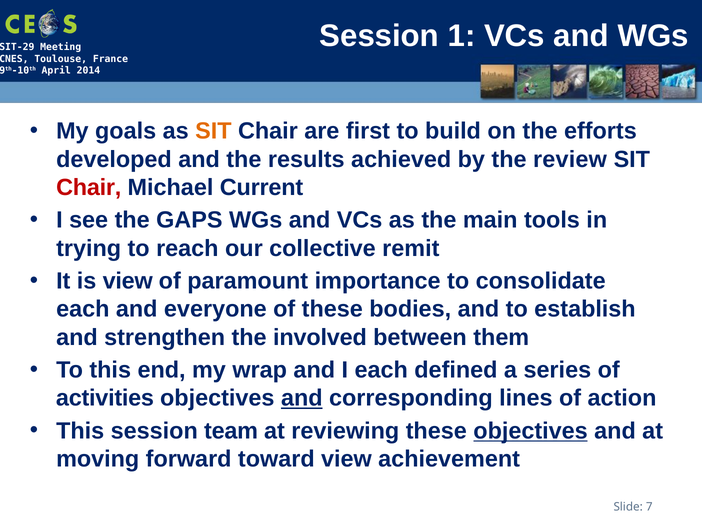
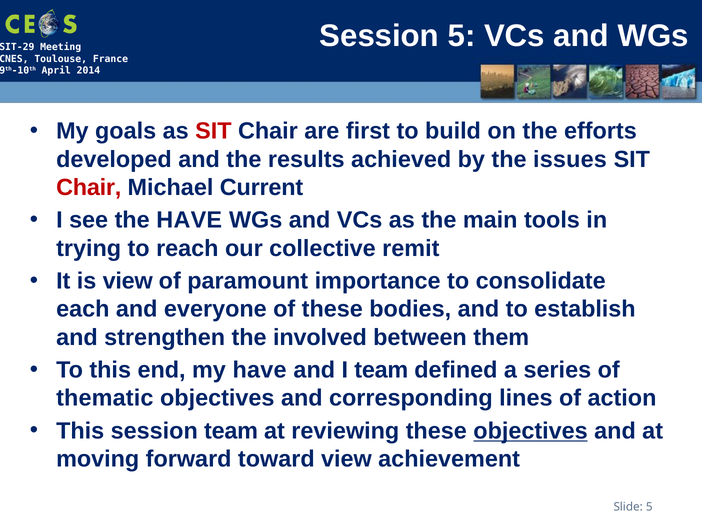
Session 1: 1 -> 5
SIT at (213, 131) colour: orange -> red
review: review -> issues
the GAPS: GAPS -> HAVE
my wrap: wrap -> have
I each: each -> team
activities: activities -> thematic
and at (302, 398) underline: present -> none
7 at (649, 506): 7 -> 5
